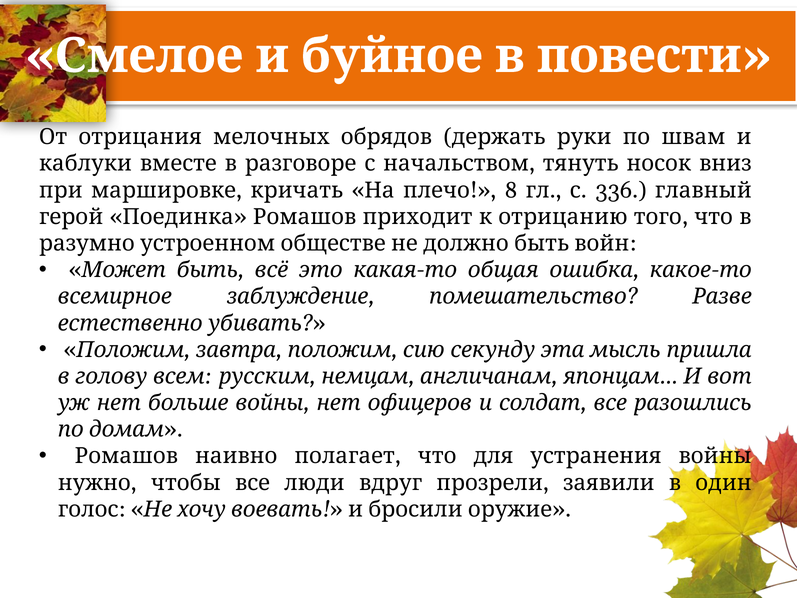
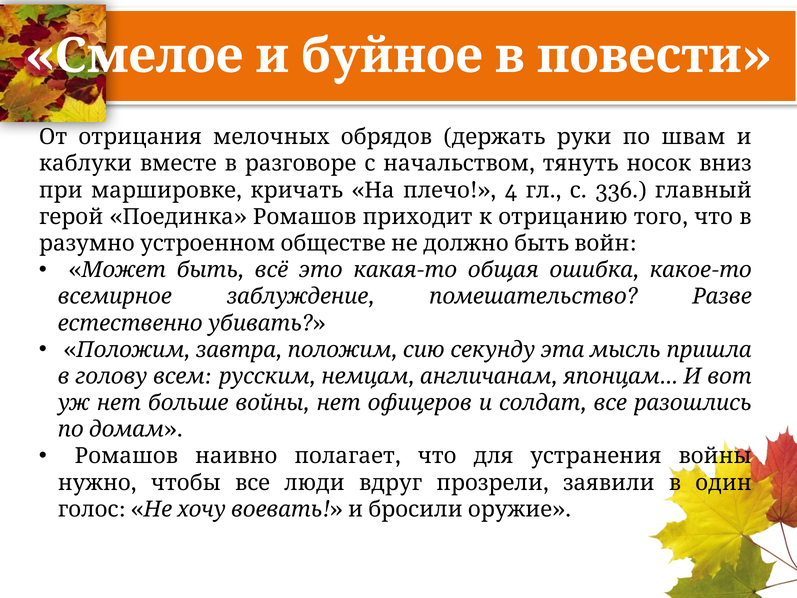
8: 8 -> 4
